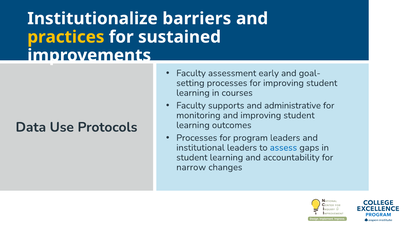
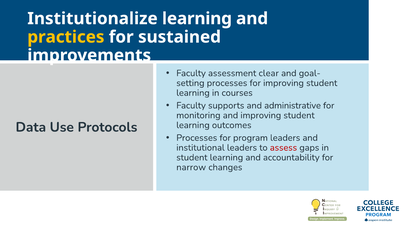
Institutionalize barriers: barriers -> learning
early: early -> clear
assess colour: blue -> red
